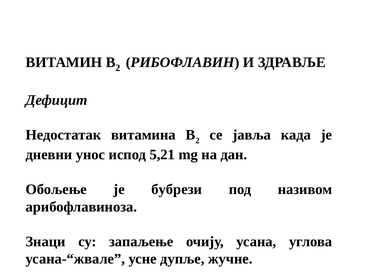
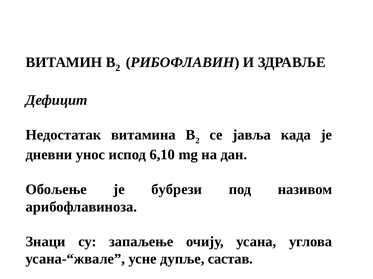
5,21: 5,21 -> 6,10
жучне: жучне -> састав
